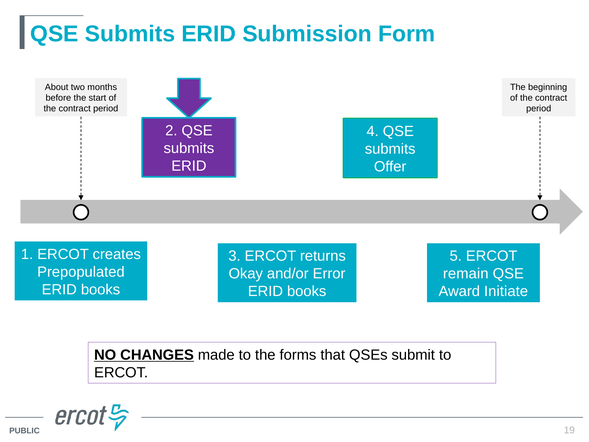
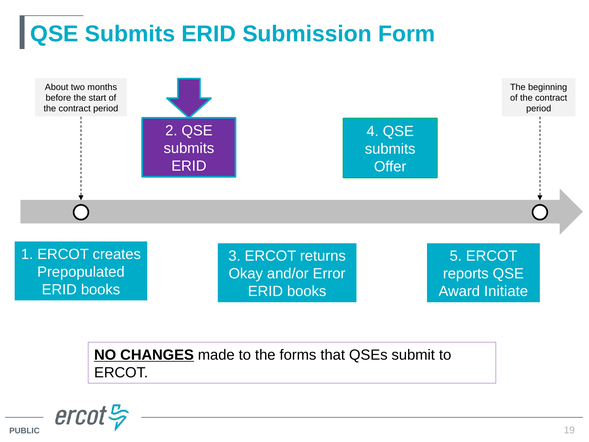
remain: remain -> reports
